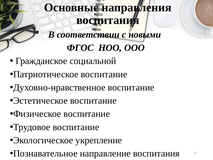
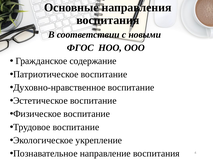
социальной: социальной -> содержание
